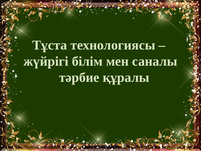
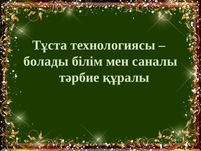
жүйрігі: жүйрігі -> болады
